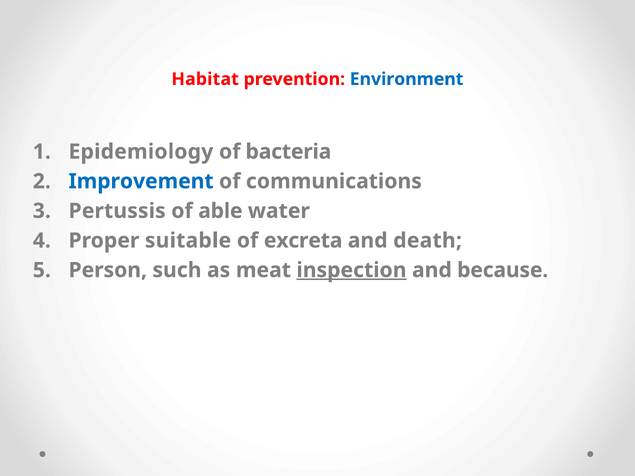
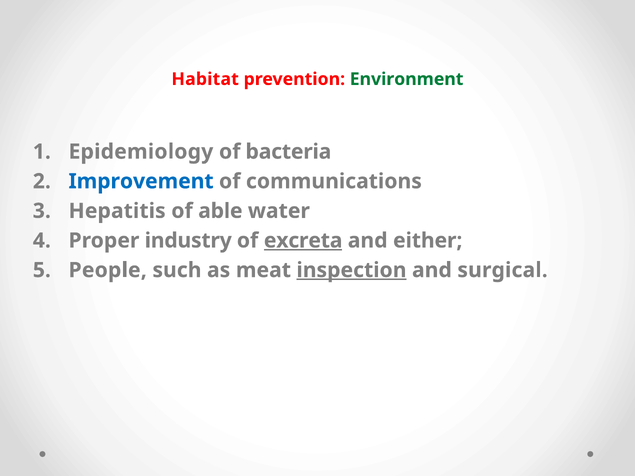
Environment colour: blue -> green
Pertussis: Pertussis -> Hepatitis
suitable: suitable -> industry
excreta underline: none -> present
death: death -> either
Person: Person -> People
because: because -> surgical
